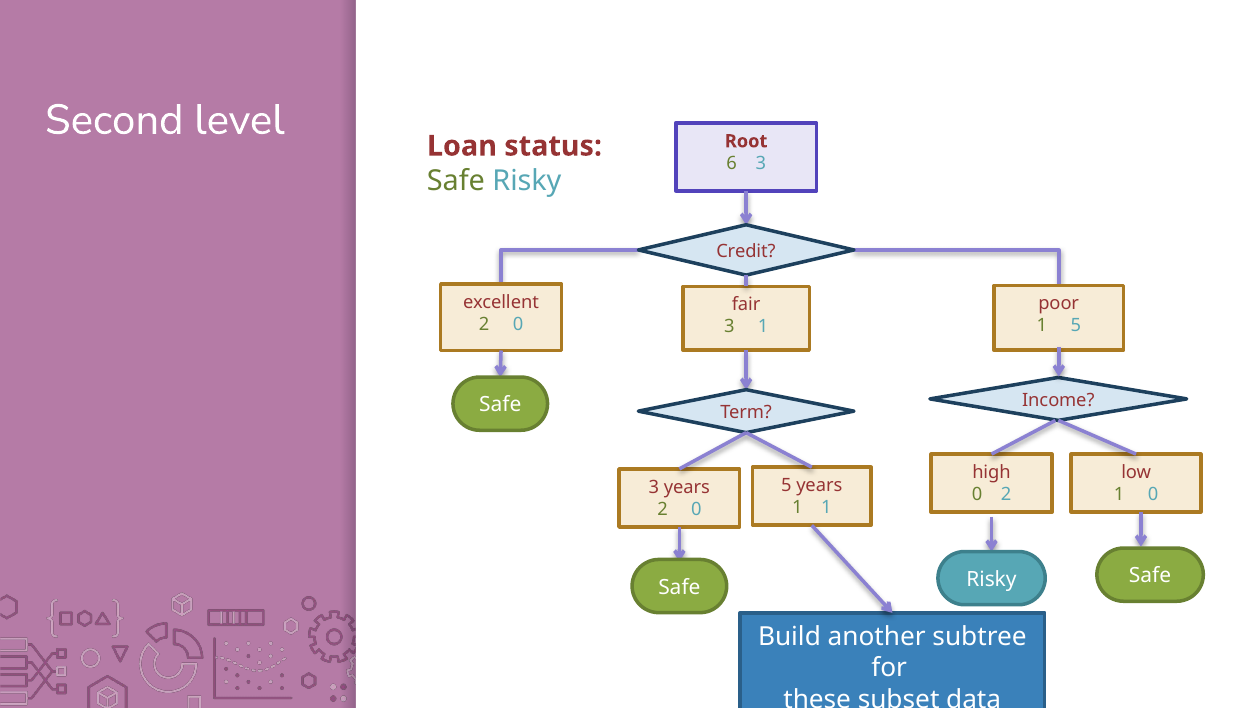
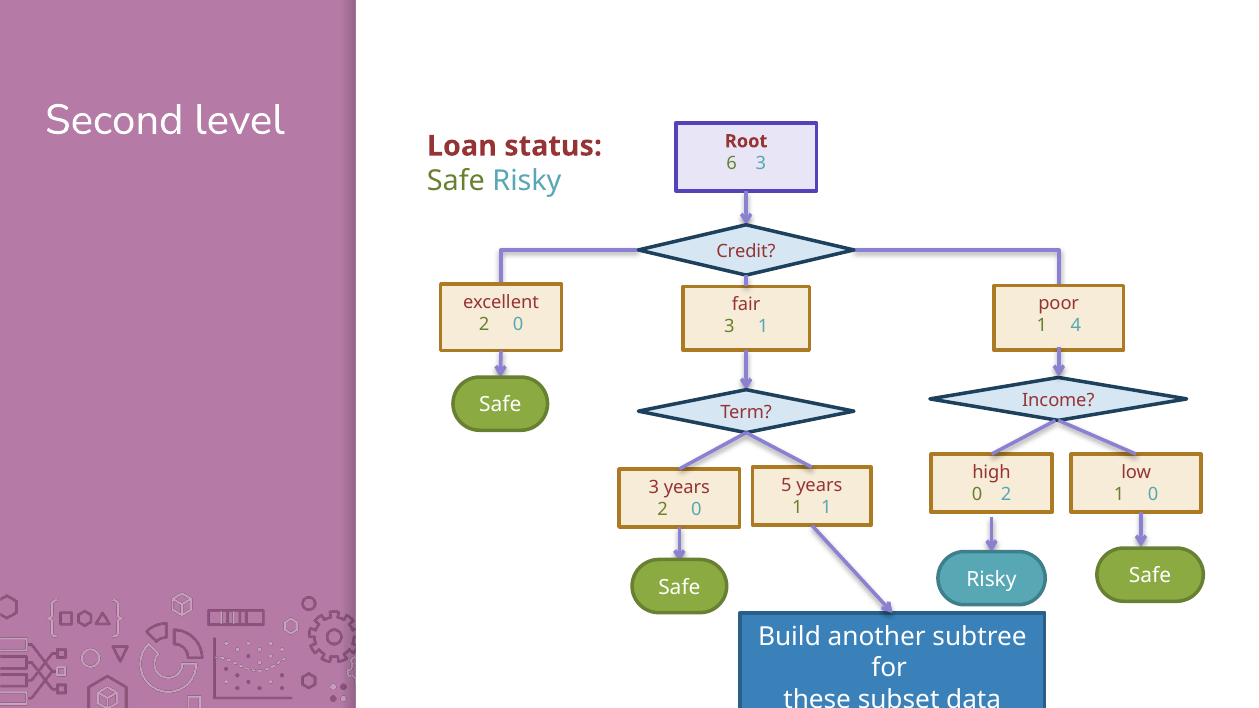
1 5: 5 -> 4
